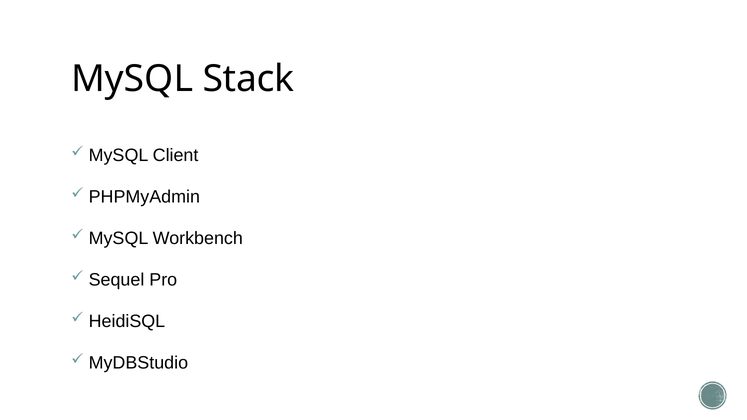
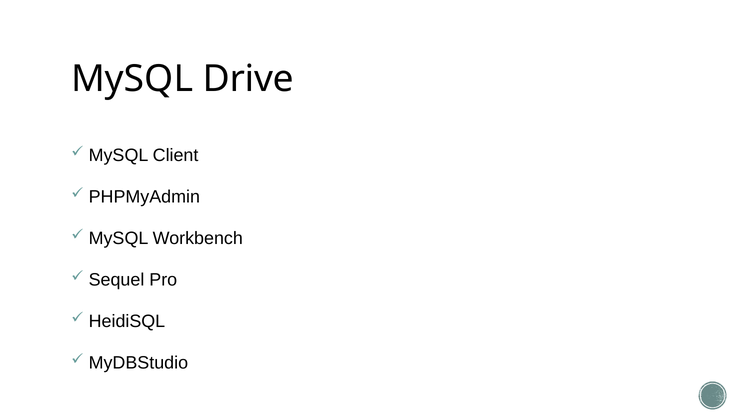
Stack: Stack -> Drive
